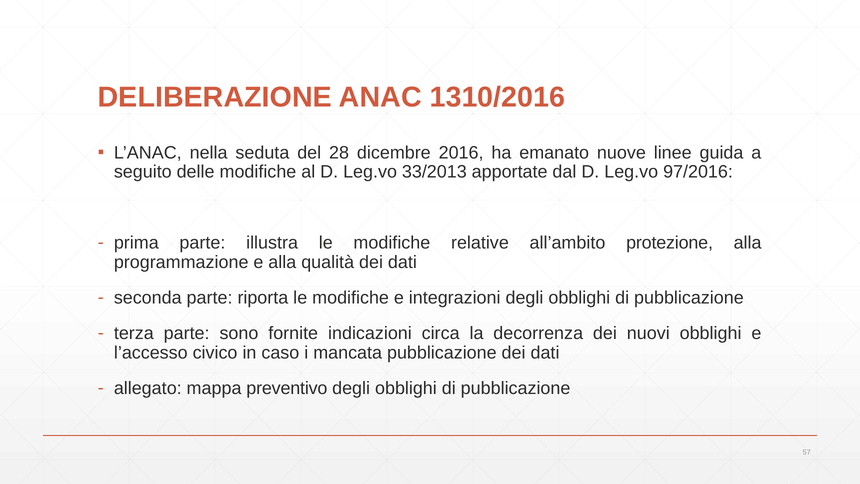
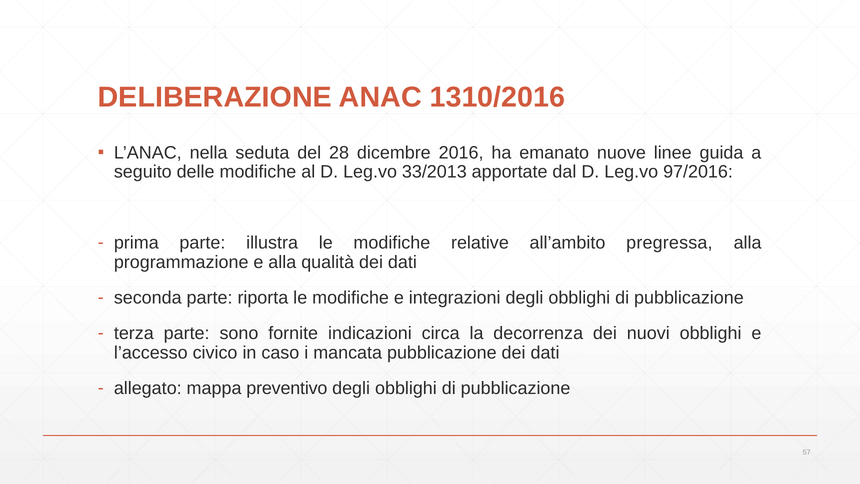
protezione: protezione -> pregressa
